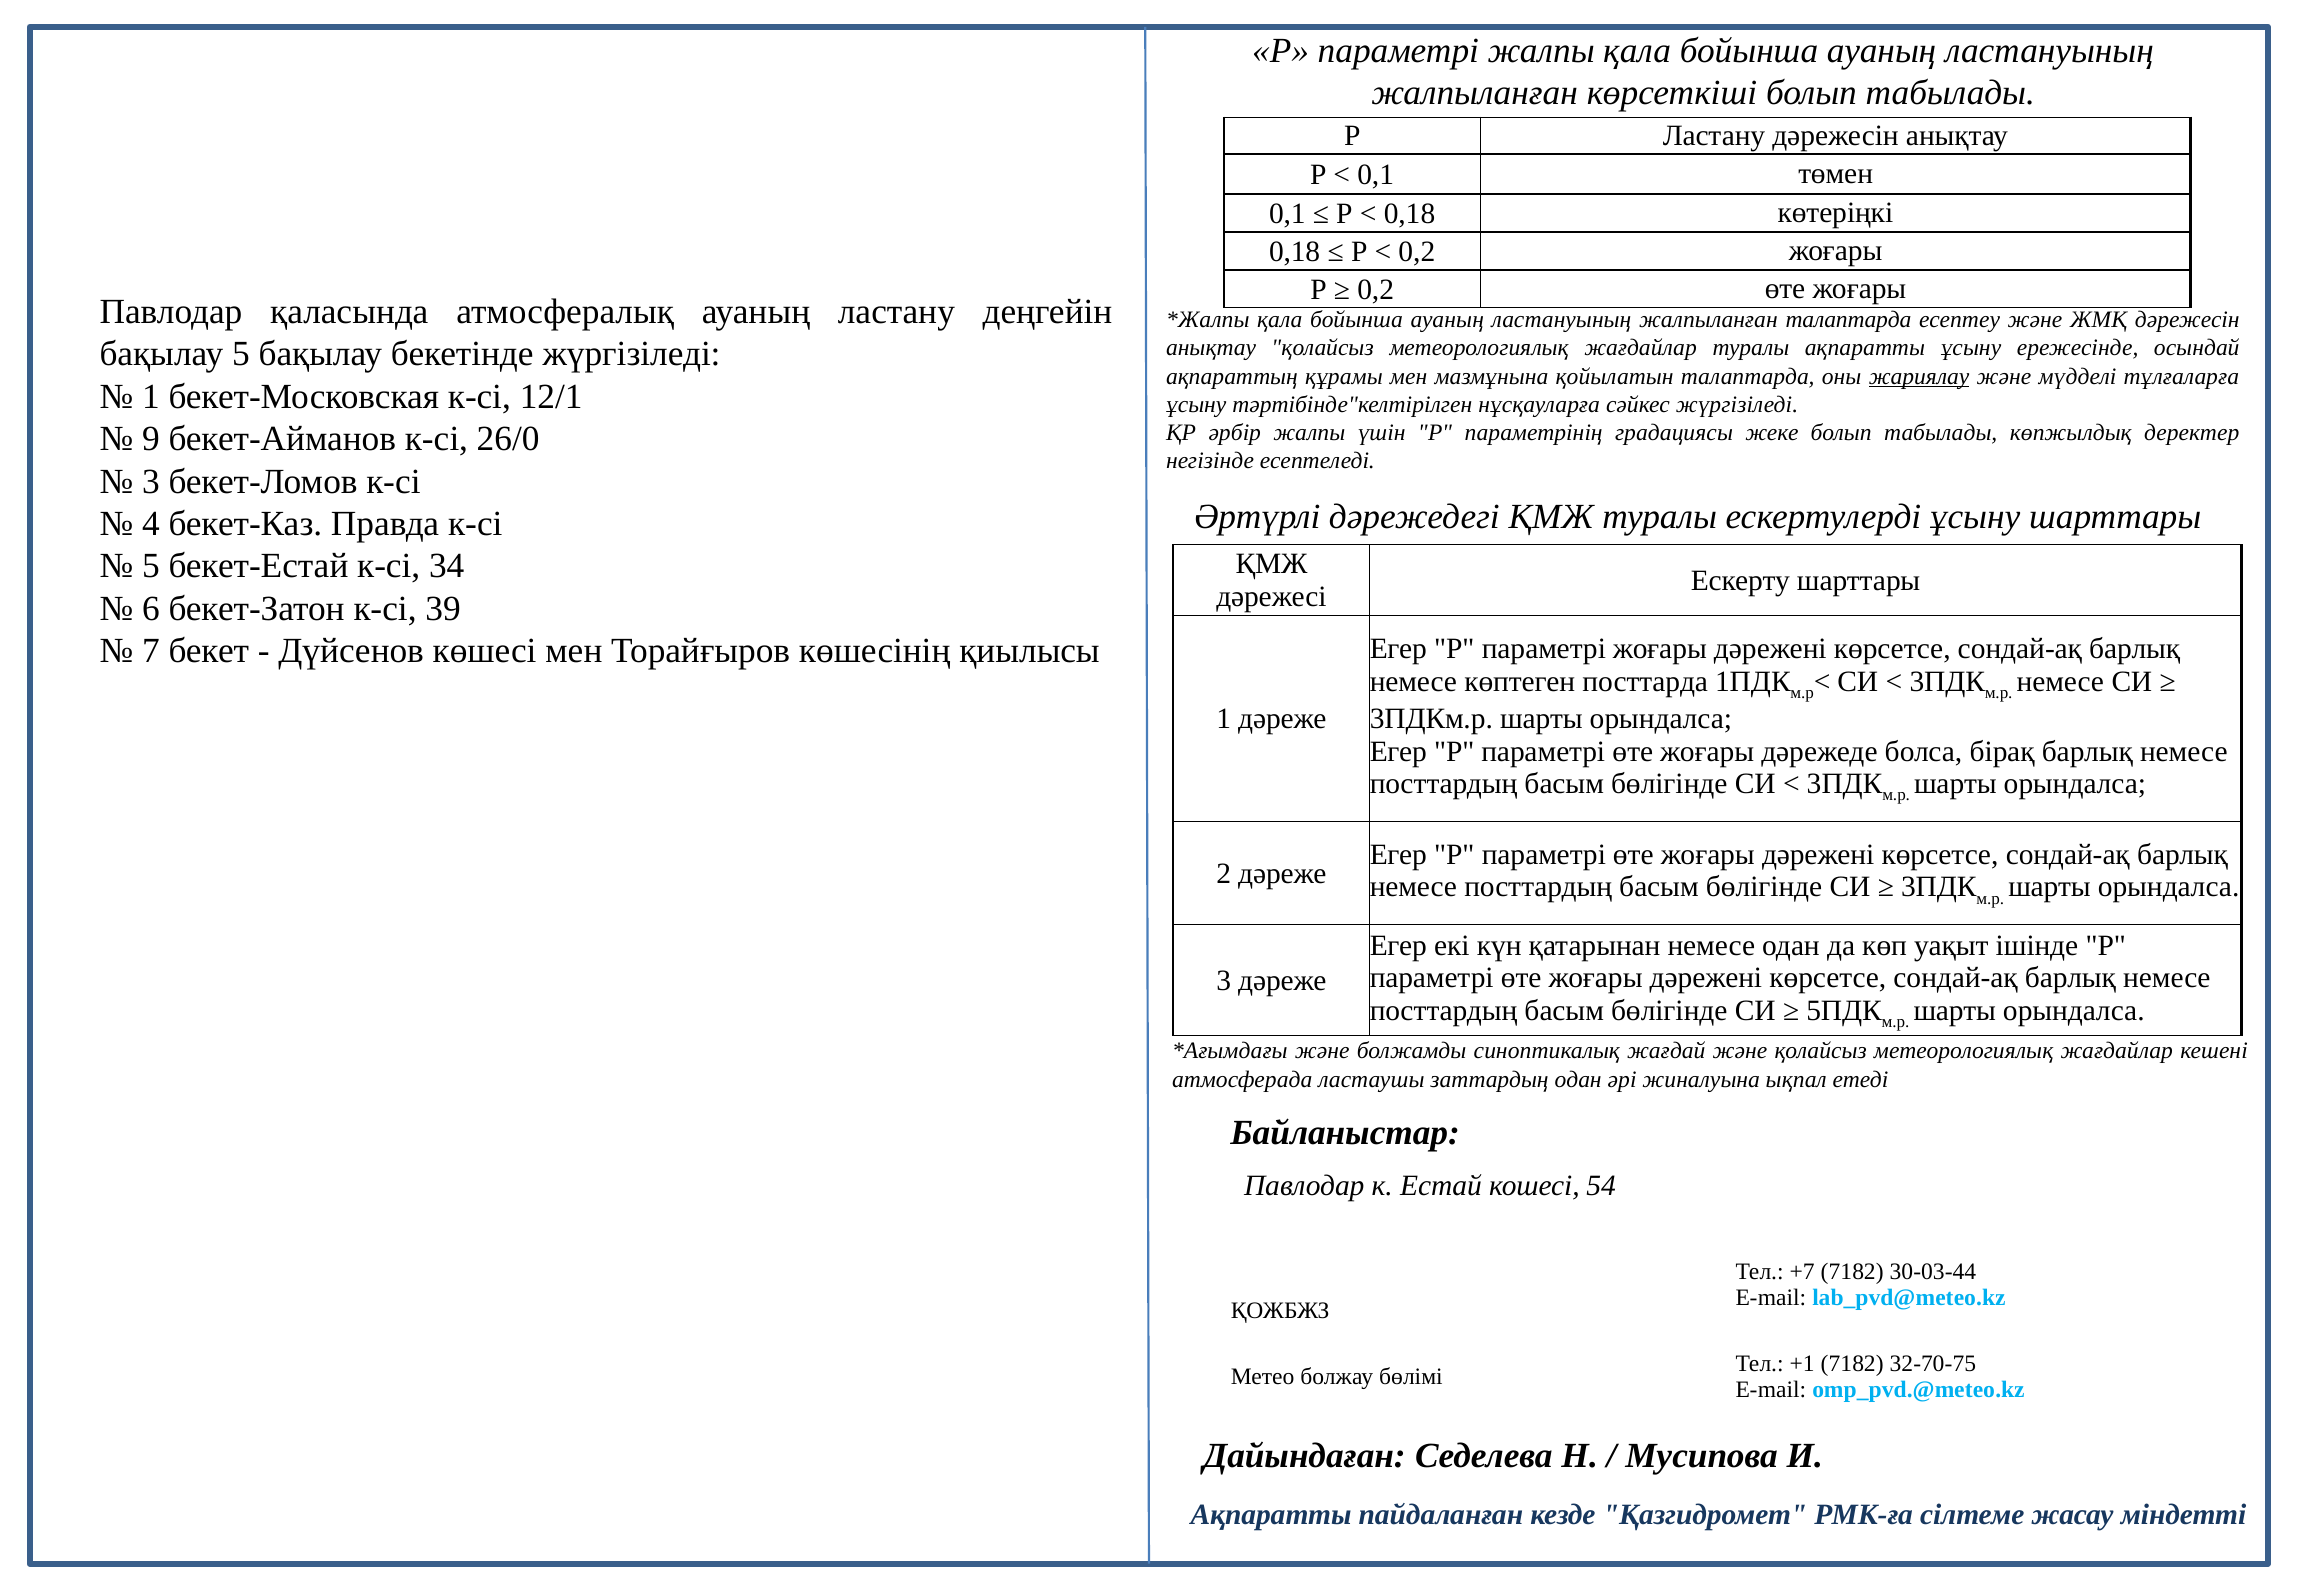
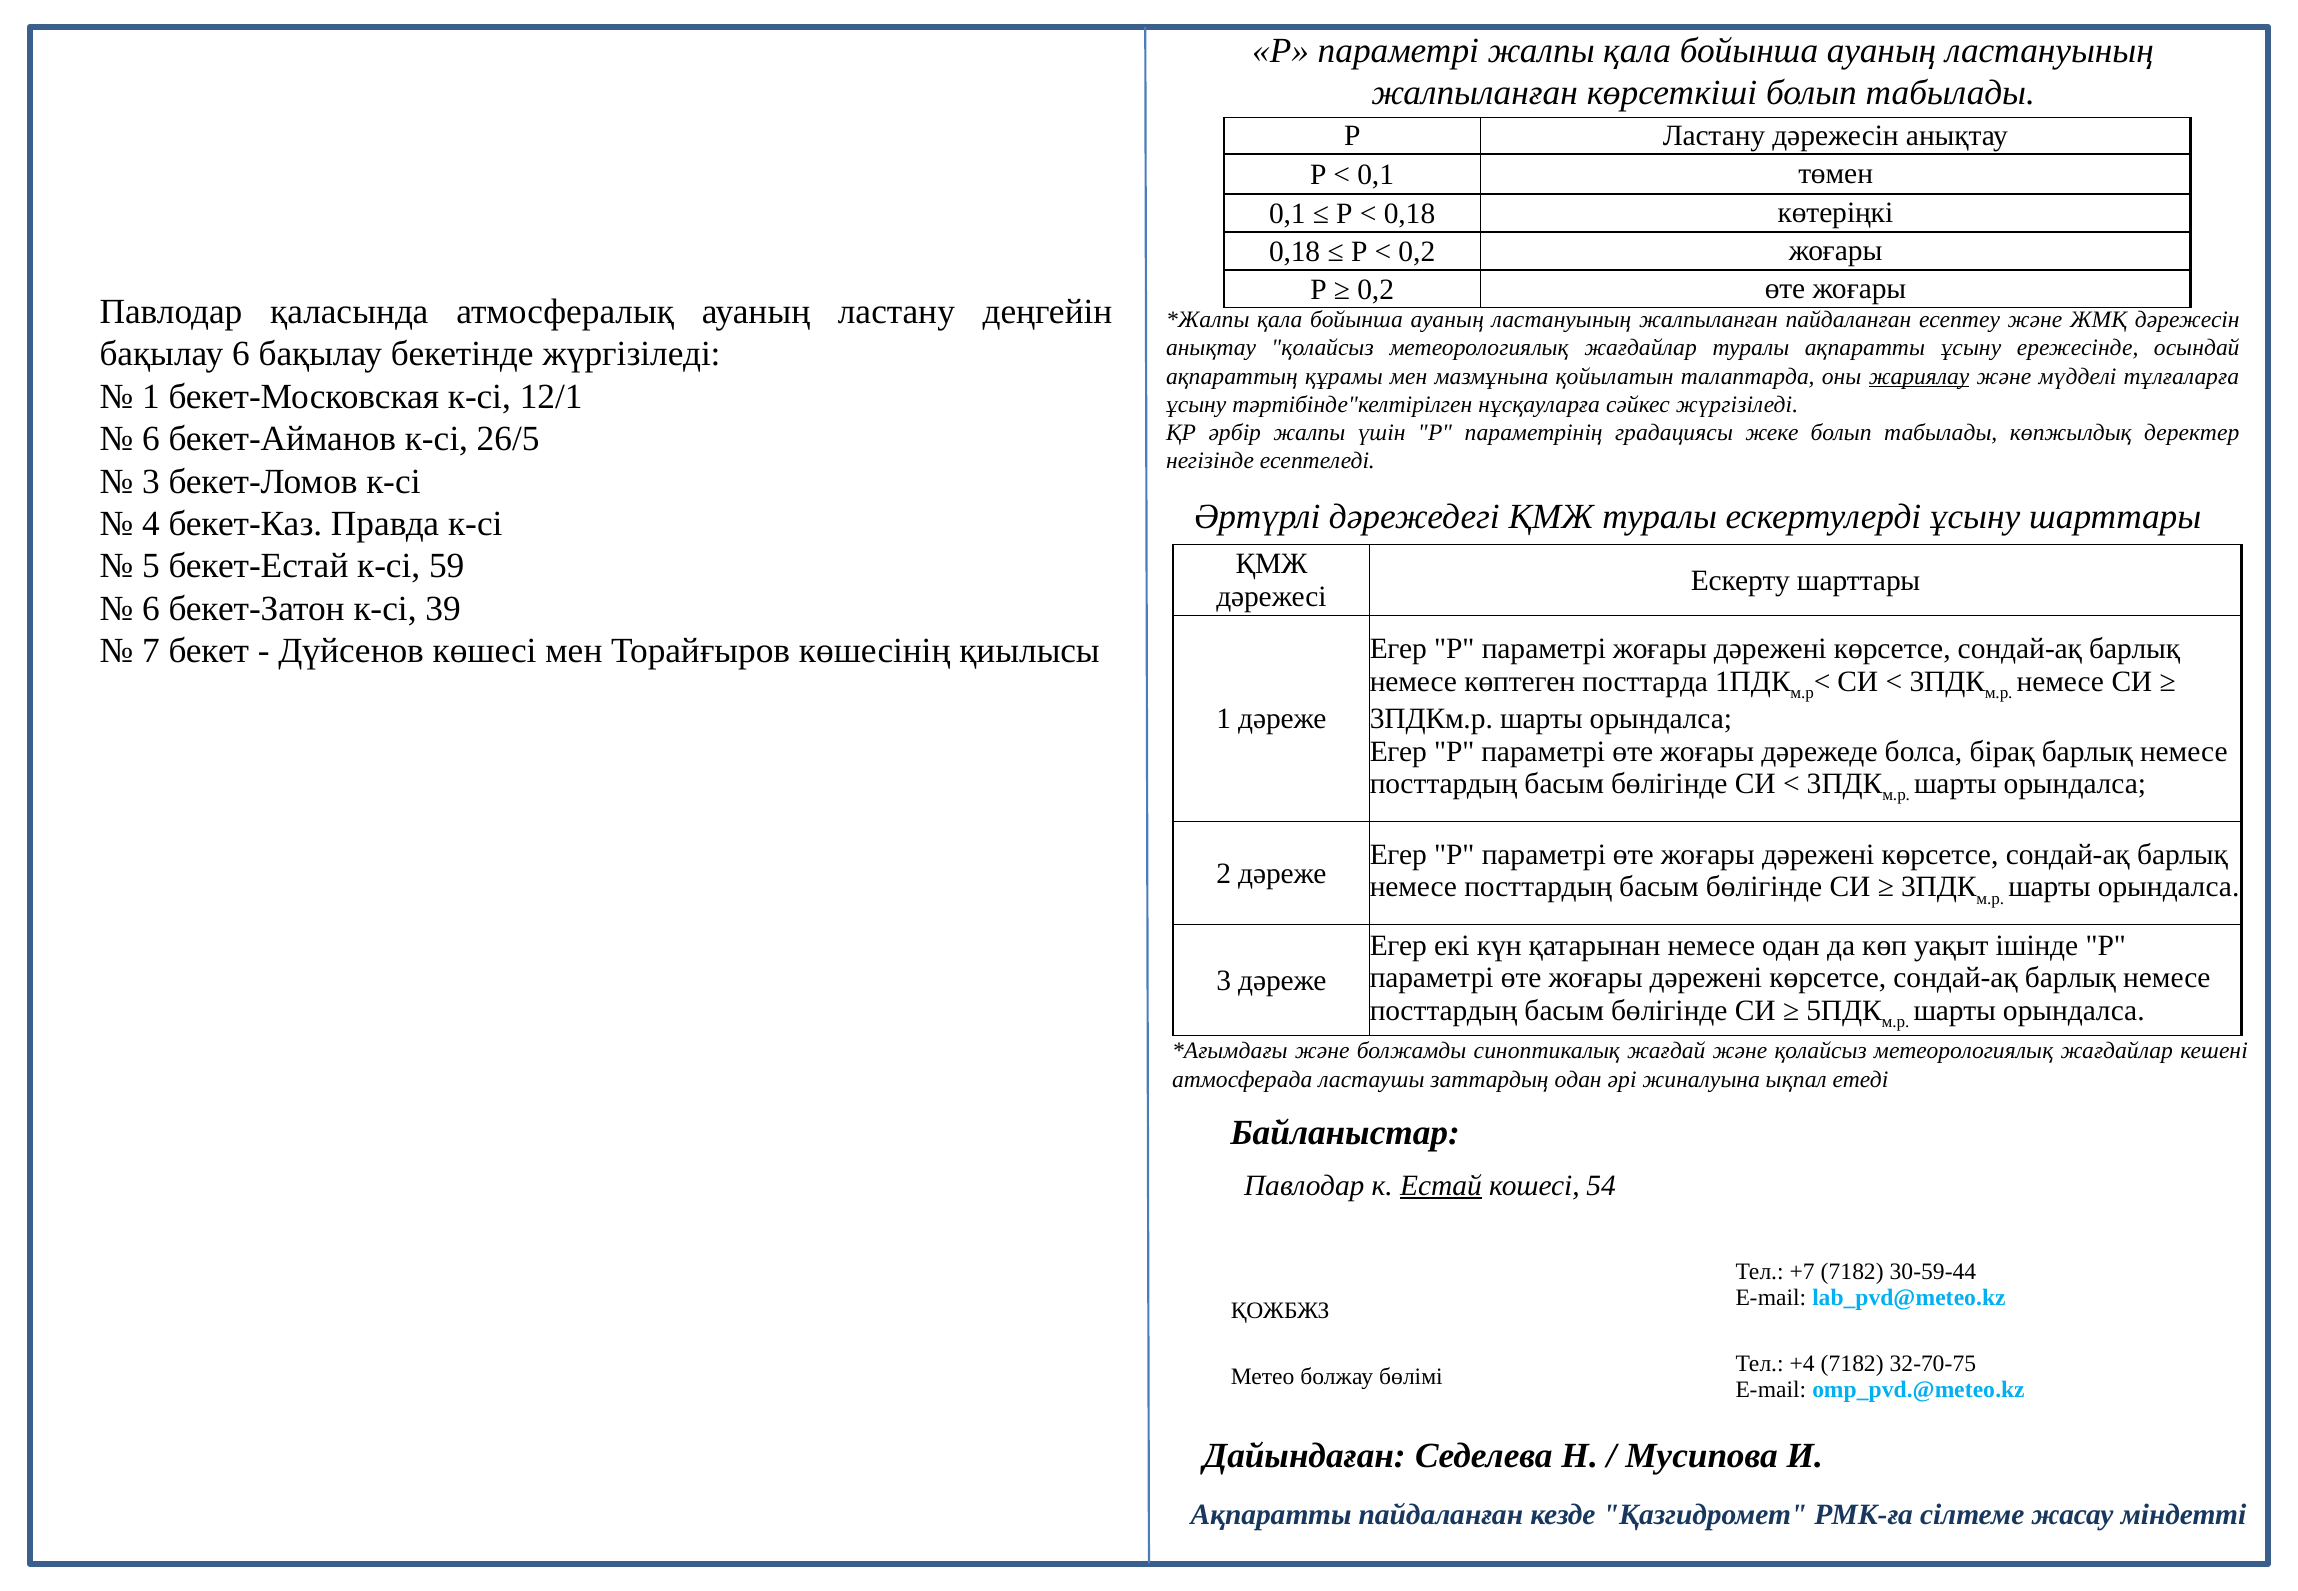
жалпыланған талаптарда: талаптарда -> пайдаланған
бақылау 5: 5 -> 6
9 at (151, 439): 9 -> 6
26/0: 26/0 -> 26/5
34: 34 -> 59
Естай underline: none -> present
30-03-44: 30-03-44 -> 30-59-44
+1: +1 -> +4
